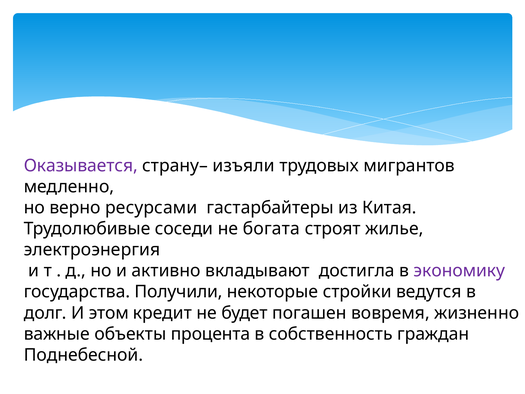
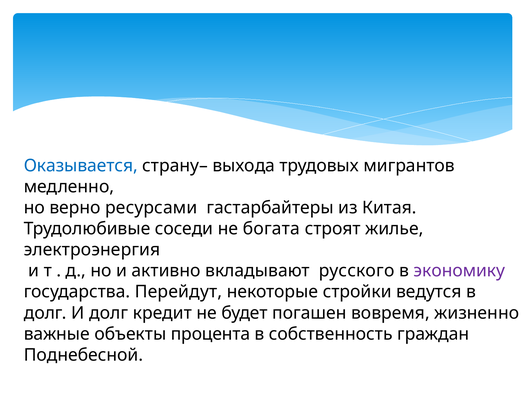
Оказывается colour: purple -> blue
изъяли: изъяли -> выхода
достигла: достигла -> русского
Получили: Получили -> Перейдут
И этом: этом -> долг
